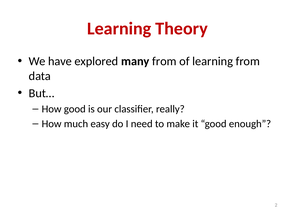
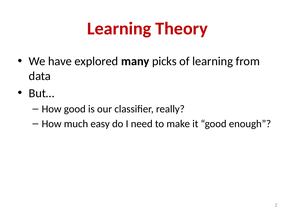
many from: from -> picks
